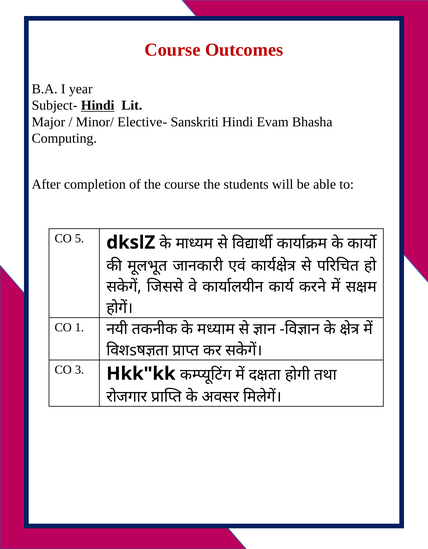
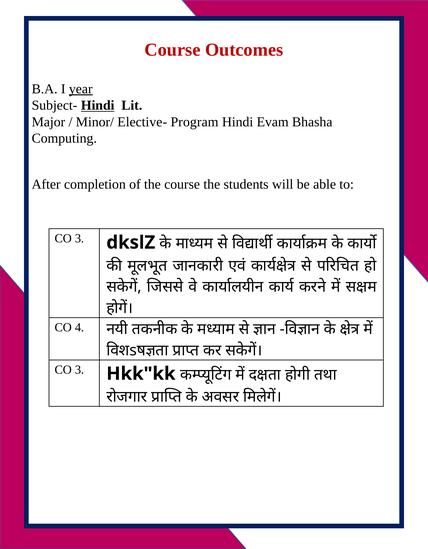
year underline: none -> present
Sanskriti: Sanskriti -> Program
5 at (79, 239): 5 -> 3
1: 1 -> 4
